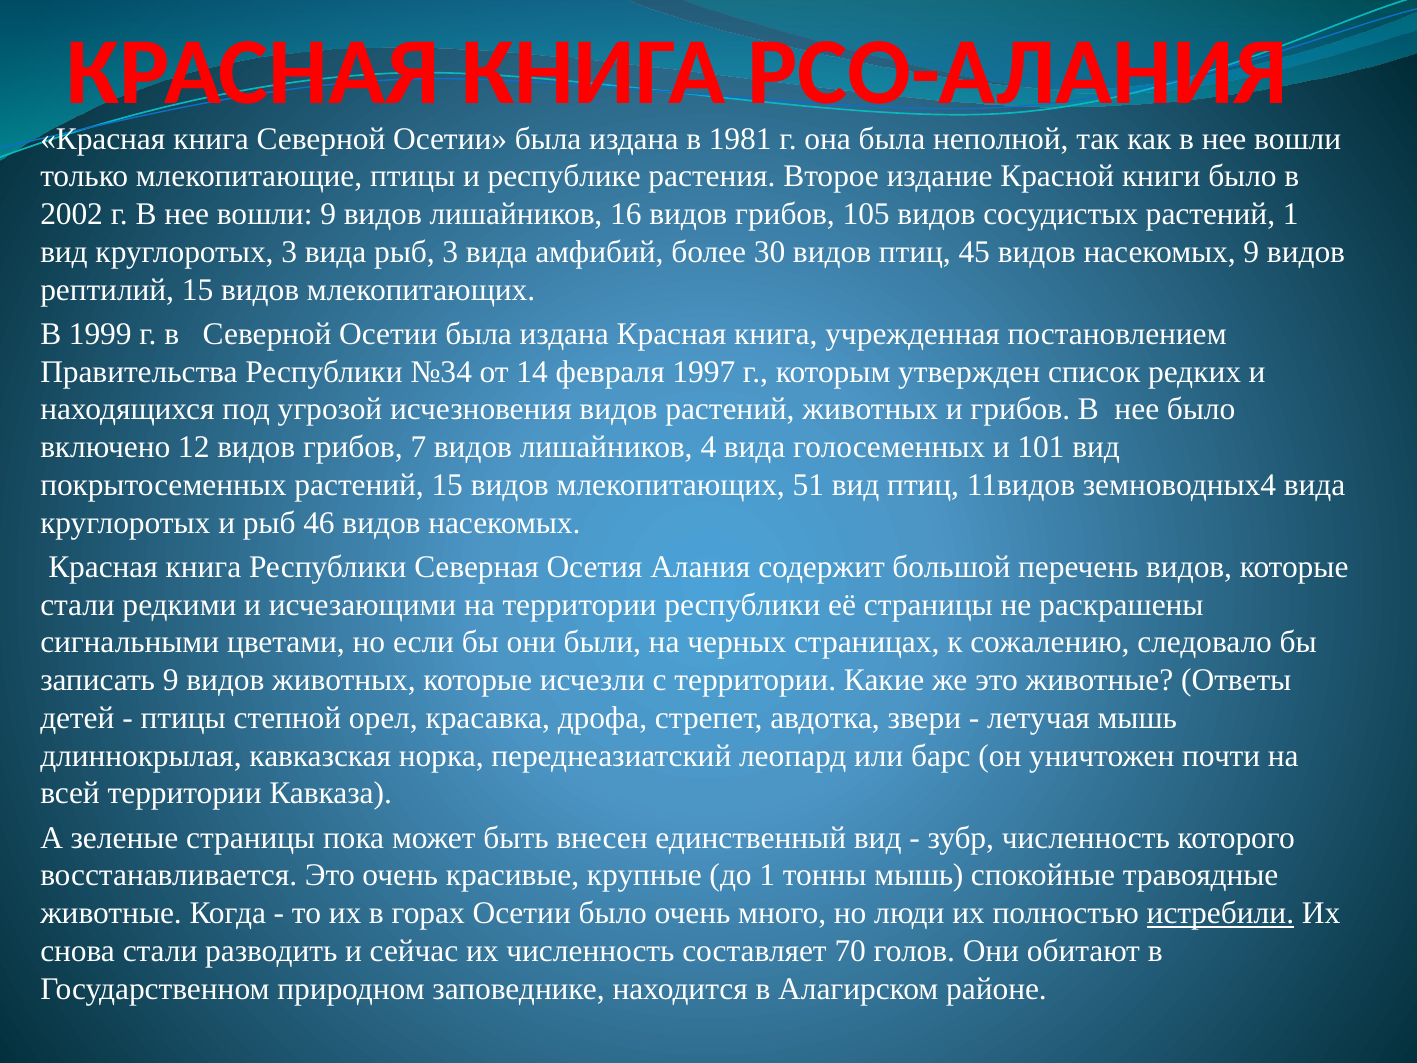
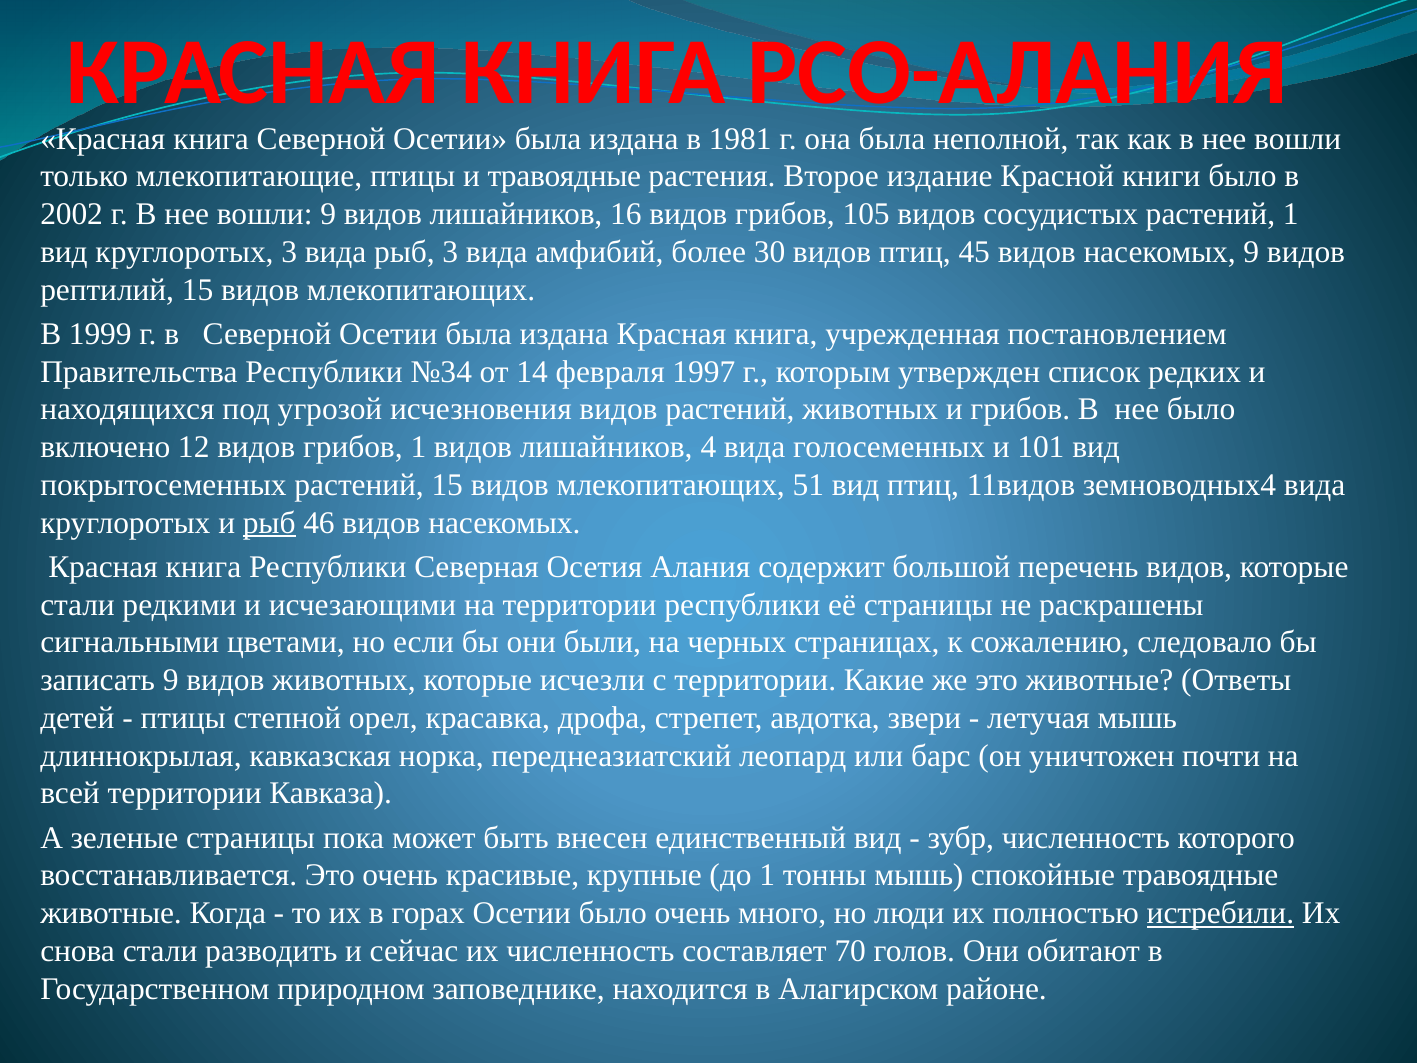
и республике: республике -> травоядные
грибов 7: 7 -> 1
рыб at (269, 523) underline: none -> present
